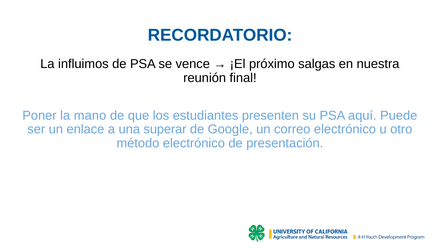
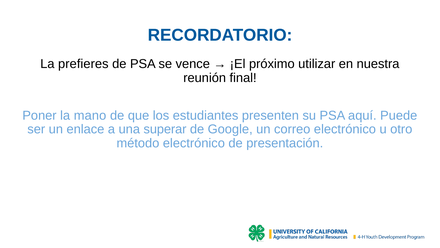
influimos: influimos -> prefieres
salgas: salgas -> utilizar
